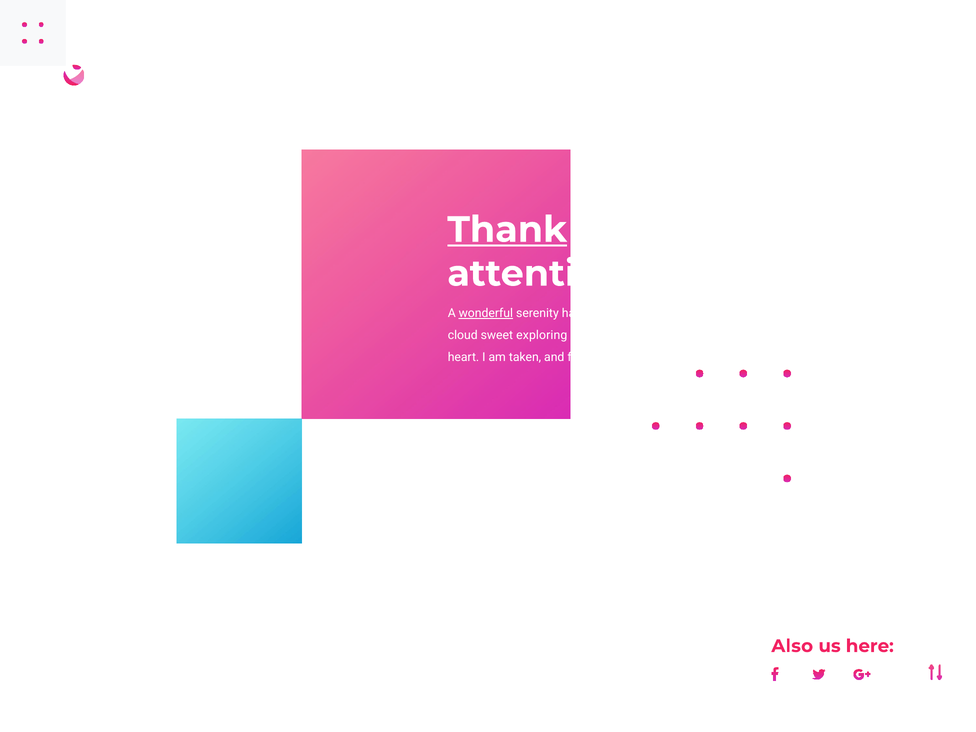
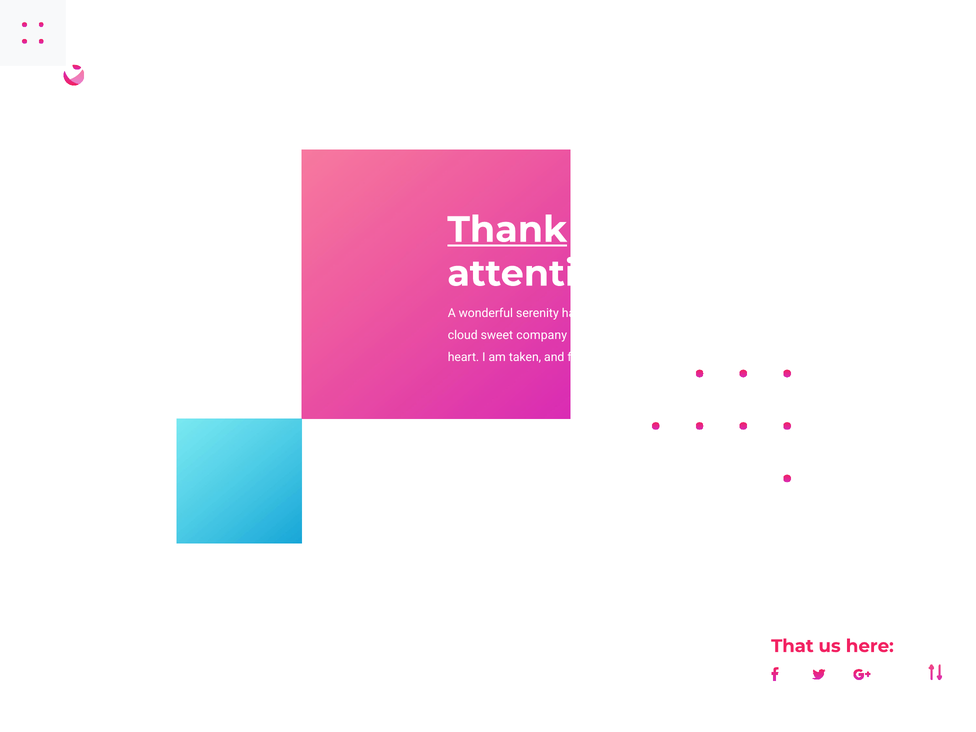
wonderful underline: present -> none
exploring: exploring -> company
Also: Also -> That
